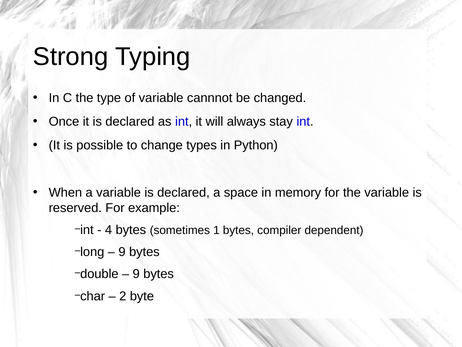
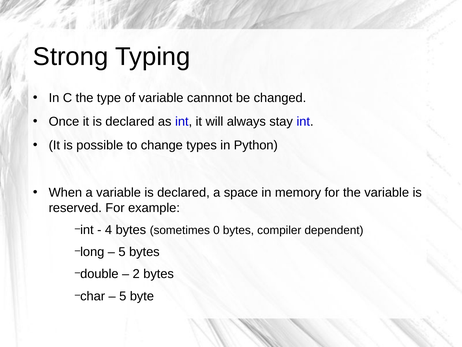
1: 1 -> 0
9 at (122, 252): 9 -> 5
9 at (136, 274): 9 -> 2
2 at (123, 296): 2 -> 5
